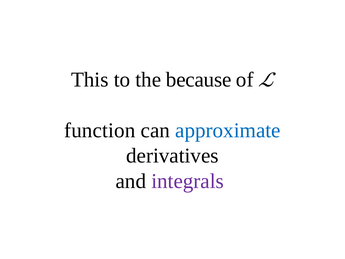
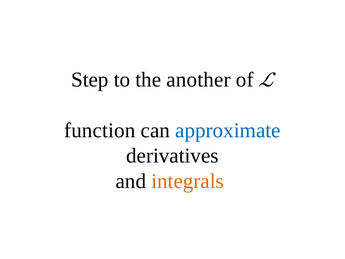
This: This -> Step
because: because -> another
integrals colour: purple -> orange
